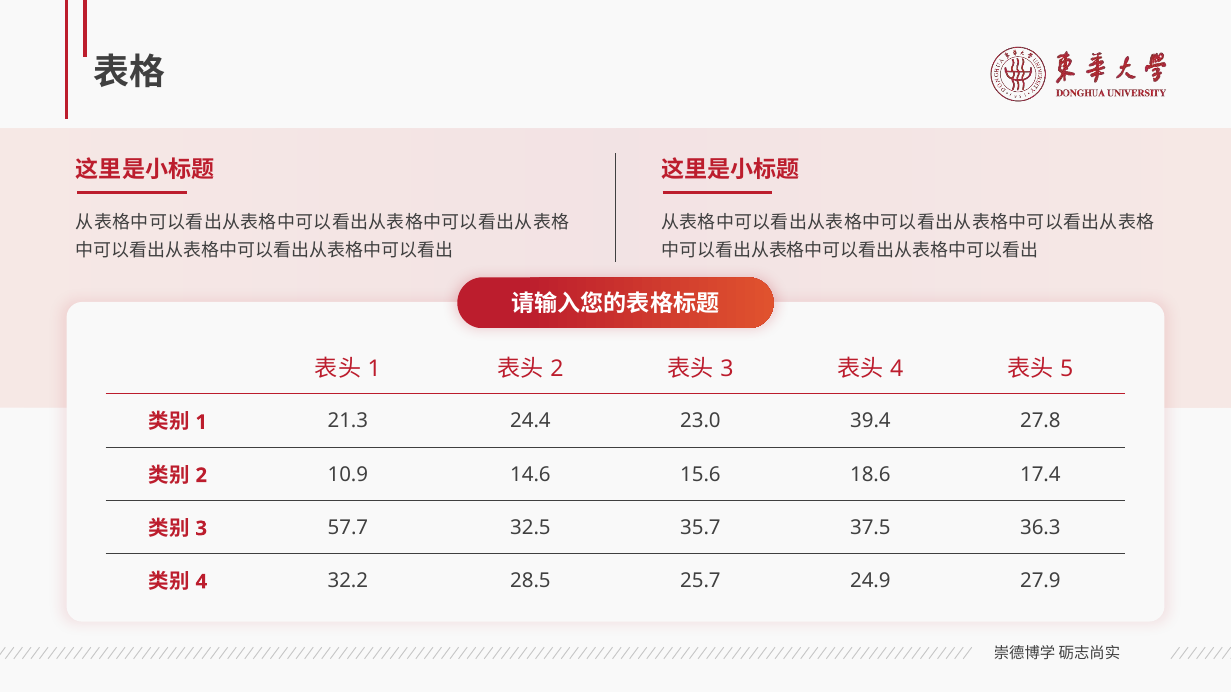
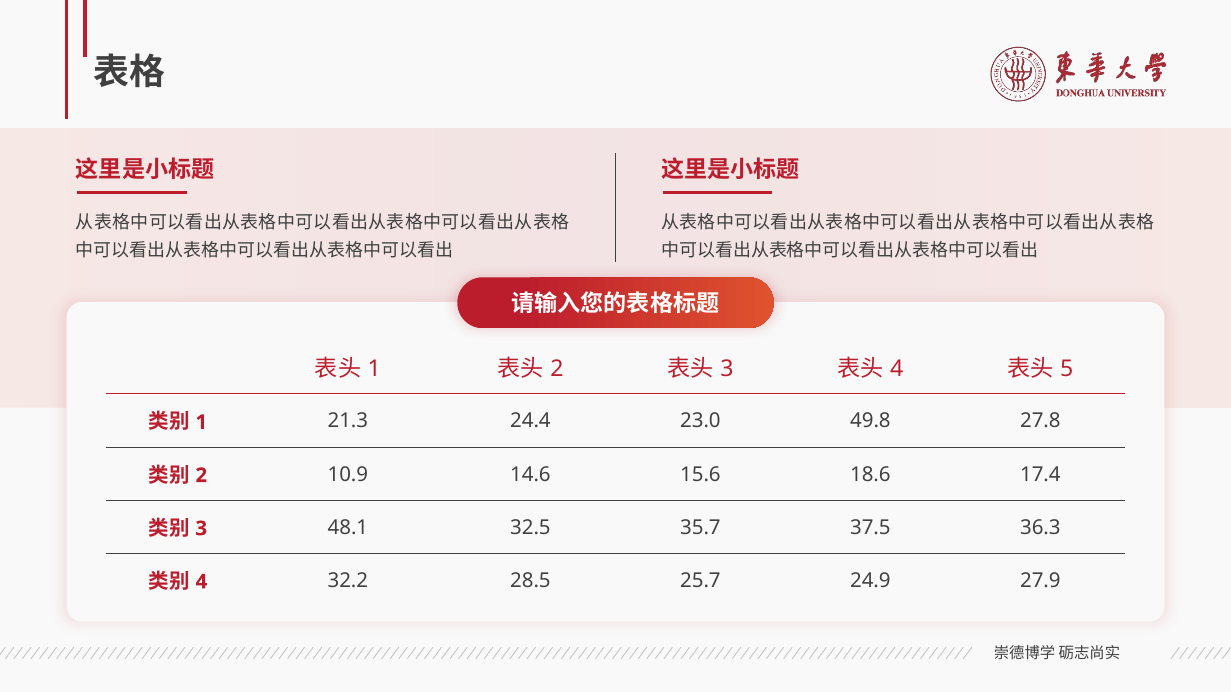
39.4: 39.4 -> 49.8
57.7: 57.7 -> 48.1
